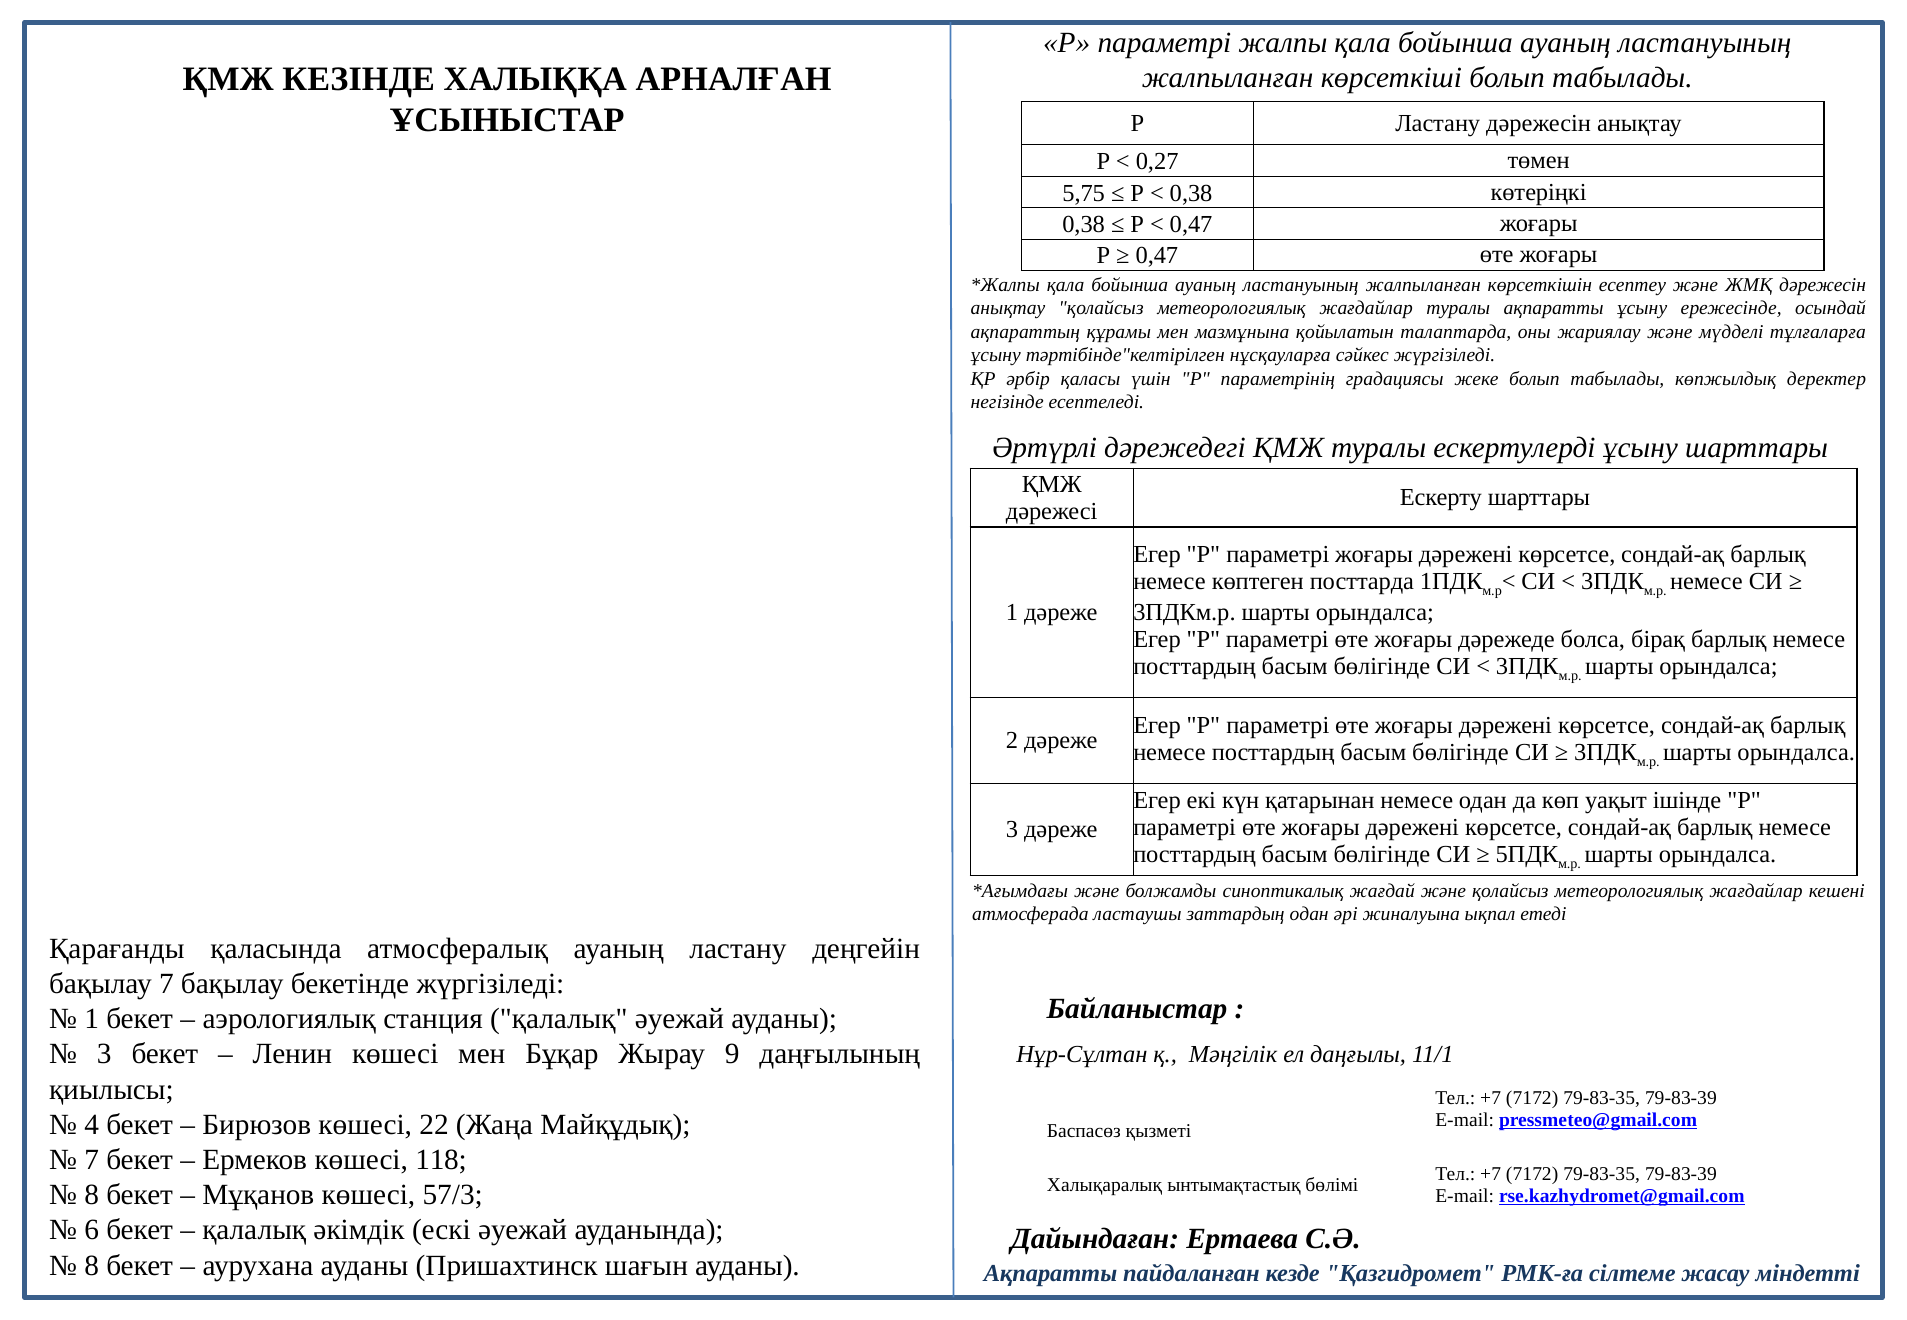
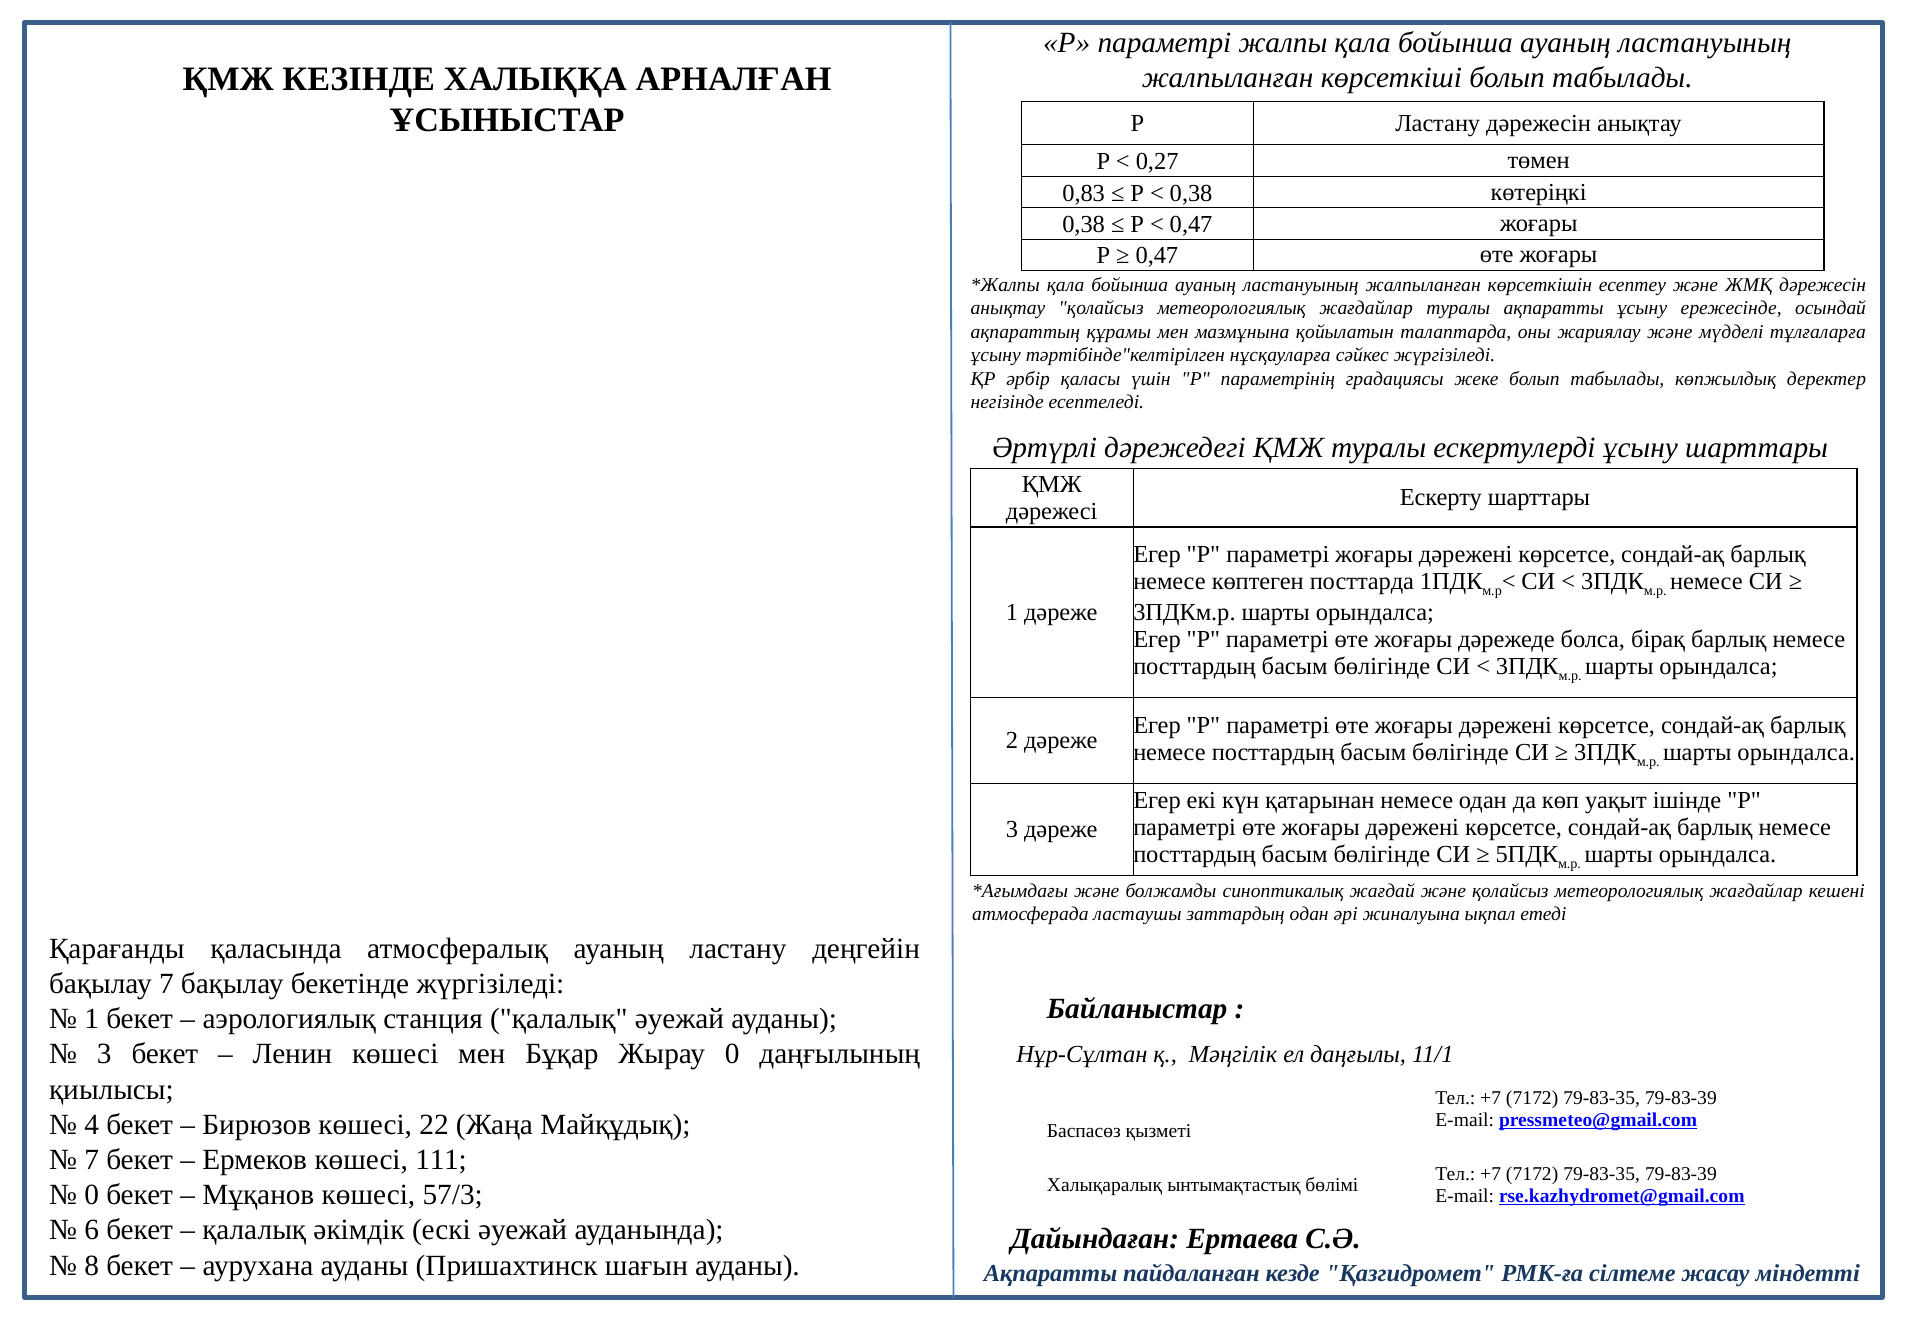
5,75: 5,75 -> 0,83
Жырау 9: 9 -> 0
118: 118 -> 111
8 at (92, 1195): 8 -> 0
